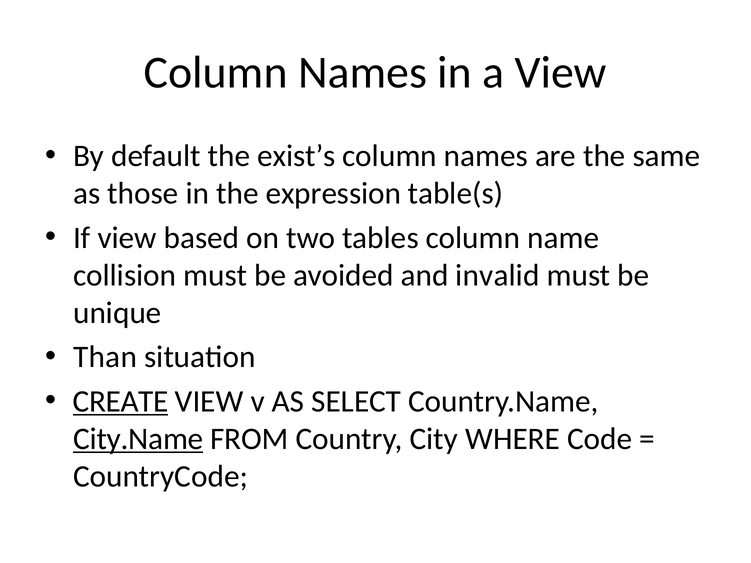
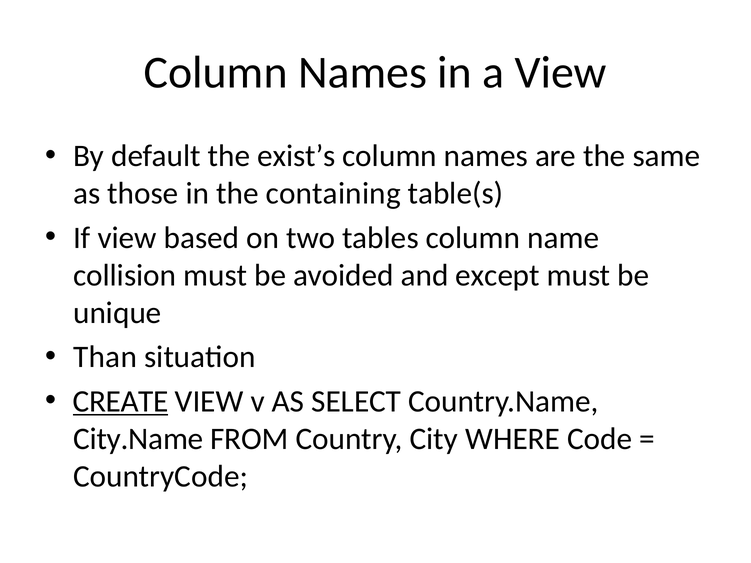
expression: expression -> containing
invalid: invalid -> except
City.Name underline: present -> none
